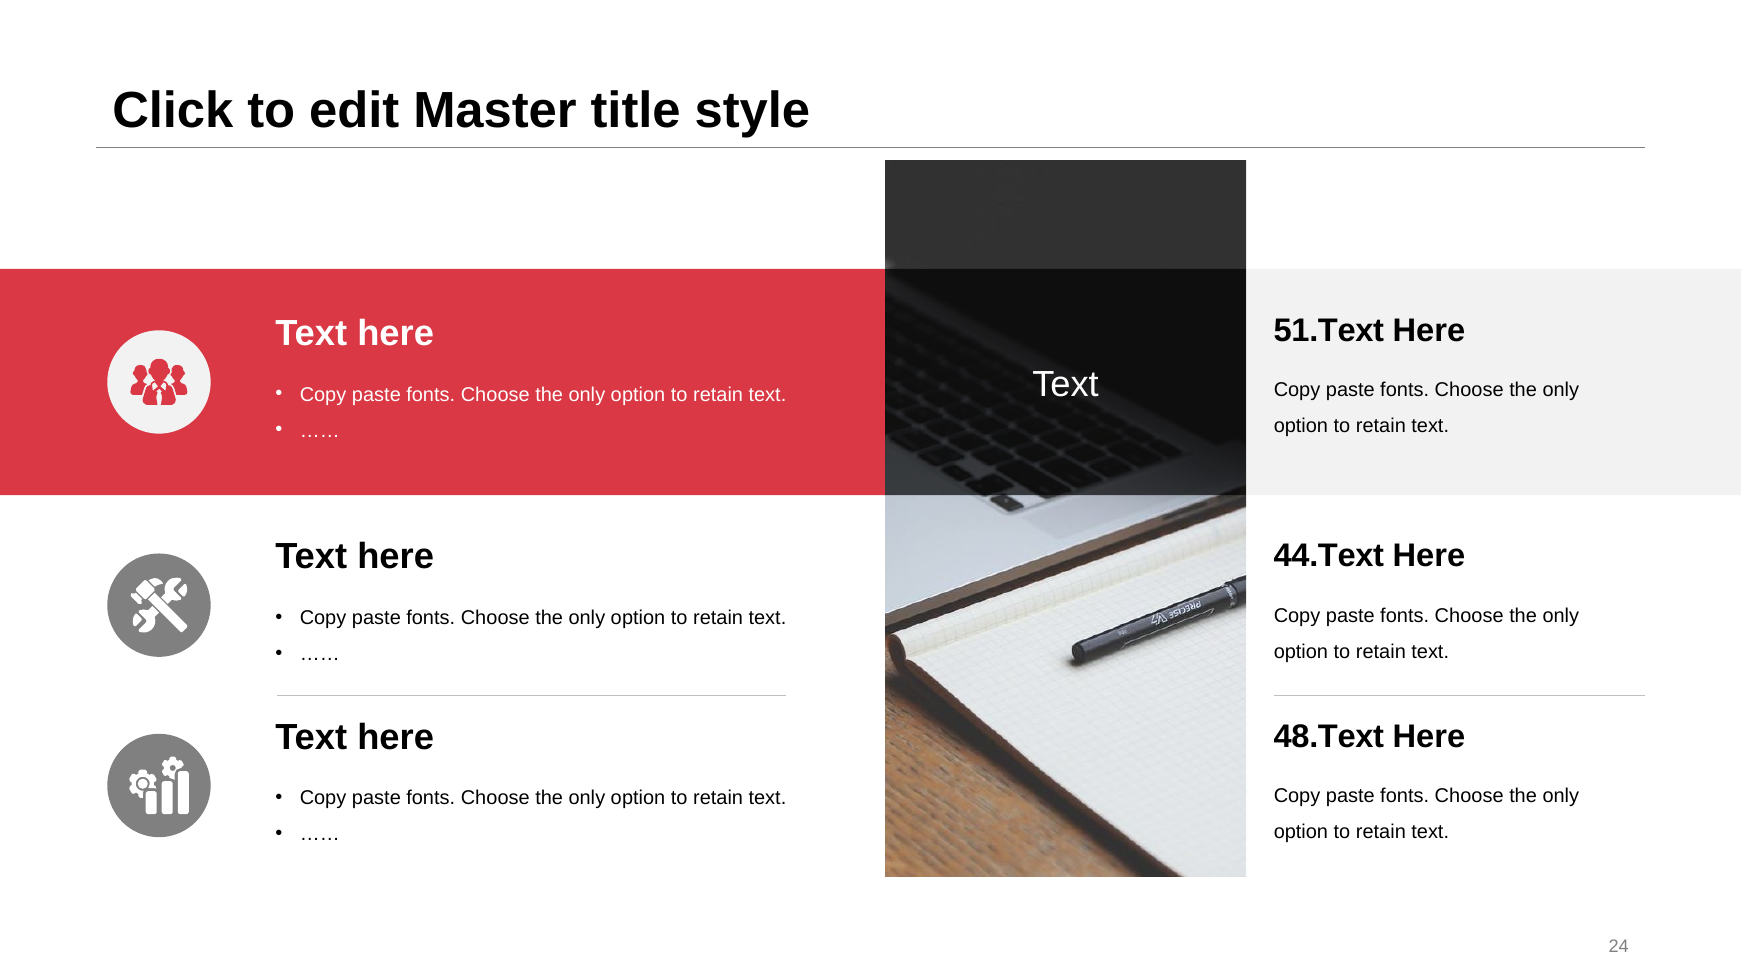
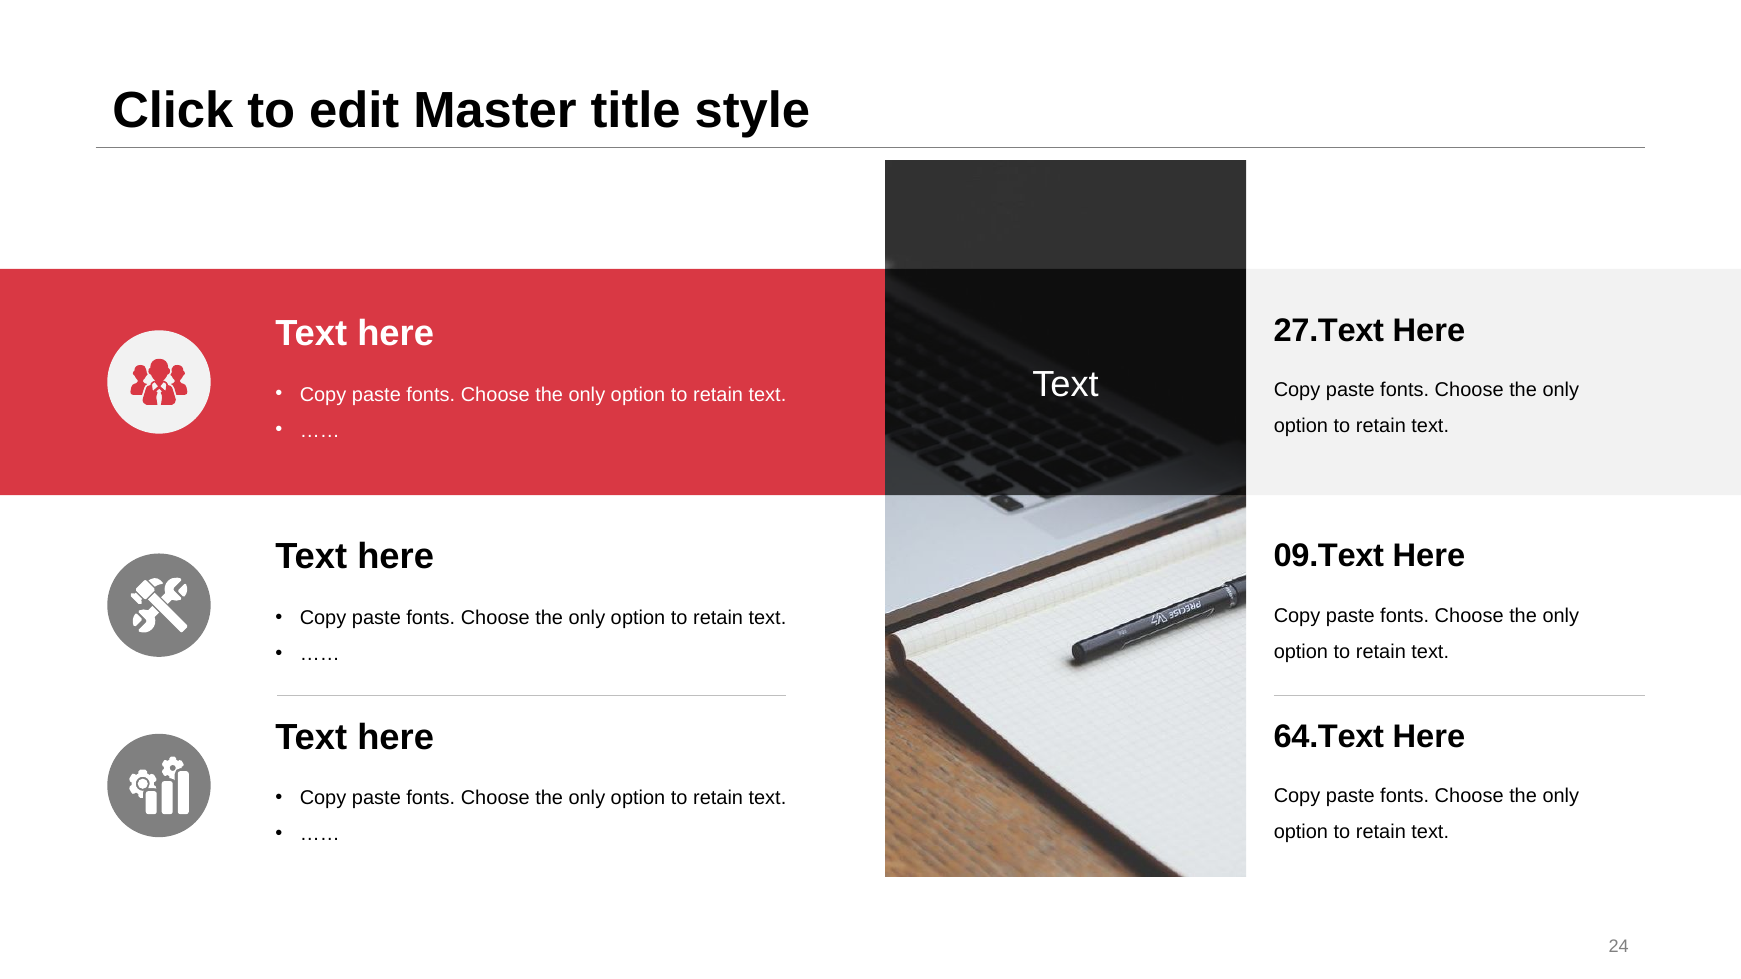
51.Text: 51.Text -> 27.Text
44.Text: 44.Text -> 09.Text
48.Text: 48.Text -> 64.Text
